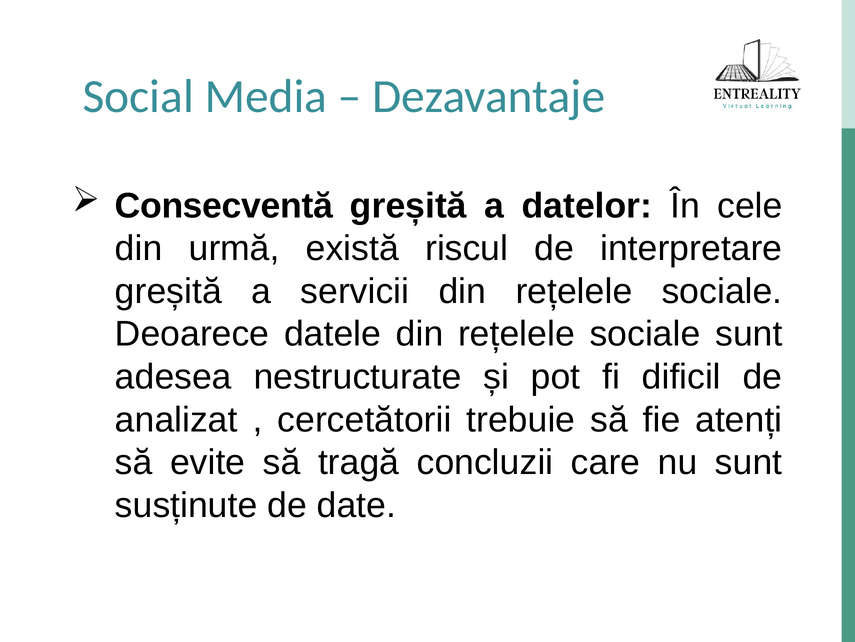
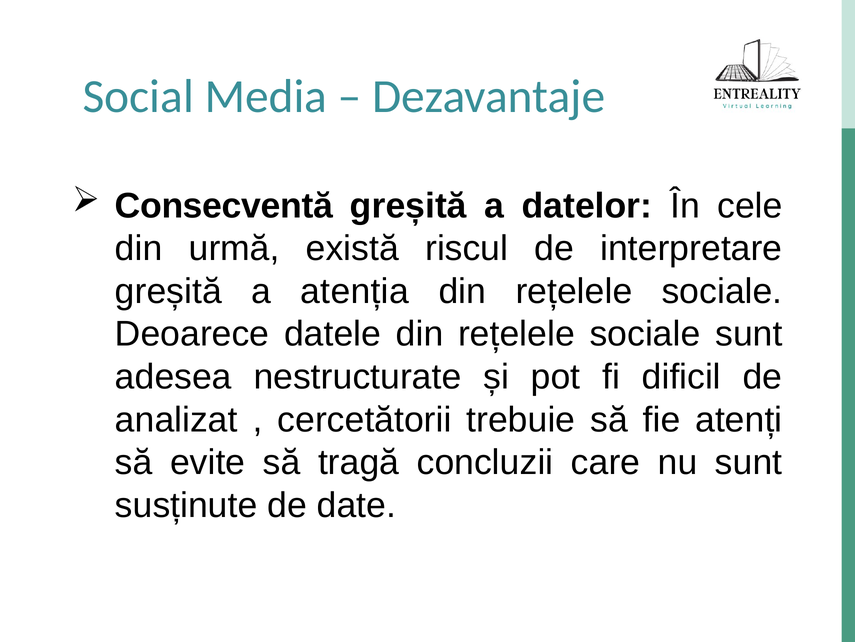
servicii: servicii -> atenția
